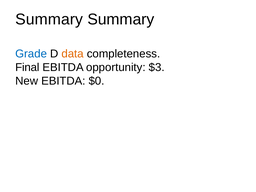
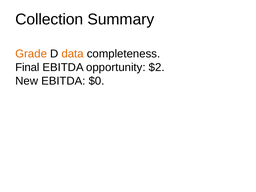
Summary at (49, 19): Summary -> Collection
Grade colour: blue -> orange
$3: $3 -> $2
